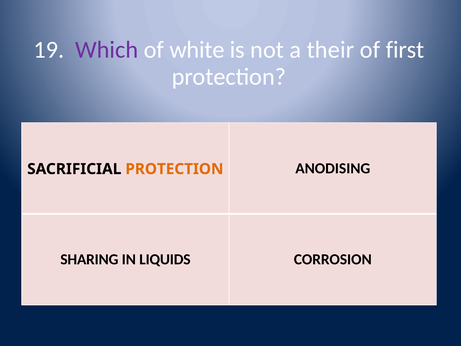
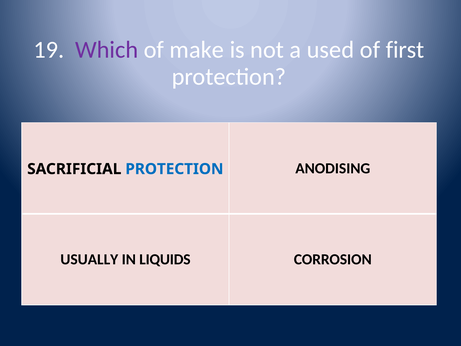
white: white -> make
their: their -> used
PROTECTION at (174, 169) colour: orange -> blue
SHARING: SHARING -> USUALLY
